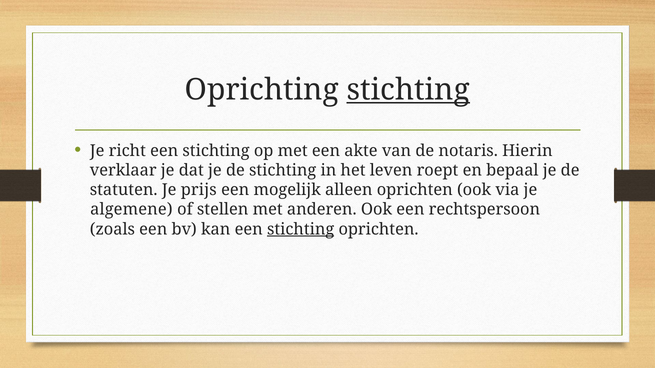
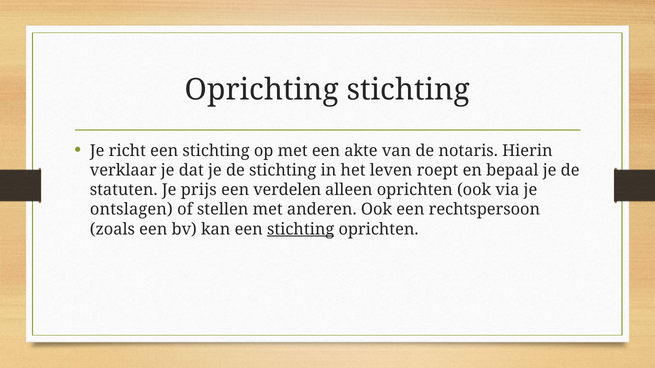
stichting at (408, 90) underline: present -> none
mogelijk: mogelijk -> verdelen
algemene: algemene -> ontslagen
